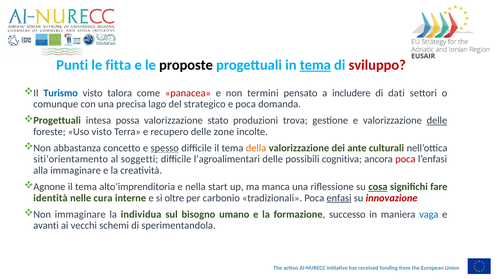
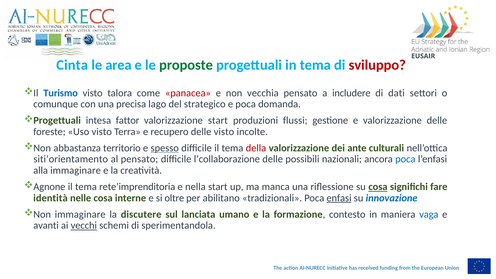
Punti: Punti -> Cinta
fitta: fitta -> area
proposte colour: black -> green
tema at (315, 65) underline: present -> none
termini: termini -> vecchia
possa: possa -> fattor
valorizzazione stato: stato -> start
trova: trova -> flussi
delle at (437, 121) underline: present -> none
delle zone: zone -> visto
concetto: concetto -> territorio
della colour: orange -> red
al soggetti: soggetti -> pensato
l’agroalimentari: l’agroalimentari -> l’collaborazione
cognitiva: cognitiva -> nazionali
poca at (405, 159) colour: red -> blue
alto’imprenditoria: alto’imprenditoria -> rete’imprenditoria
nelle cura: cura -> cosa
carbonio: carbonio -> abilitano
innovazione colour: red -> blue
individua: individua -> discutere
bisogno: bisogno -> lanciata
successo: successo -> contesto
vecchi underline: none -> present
